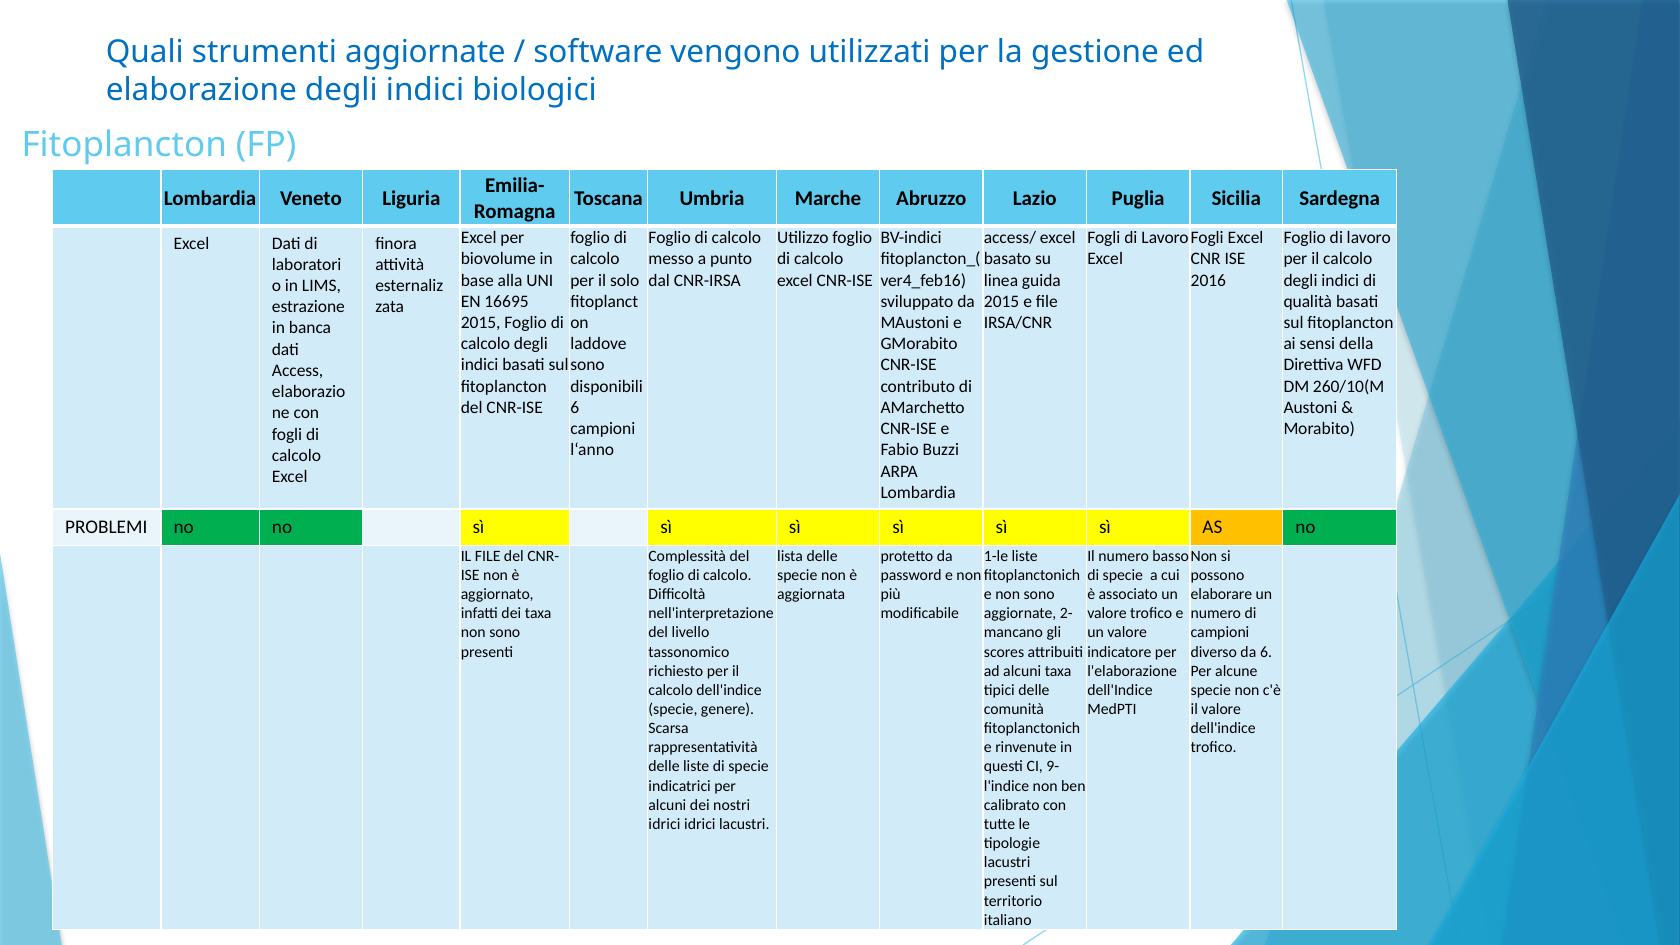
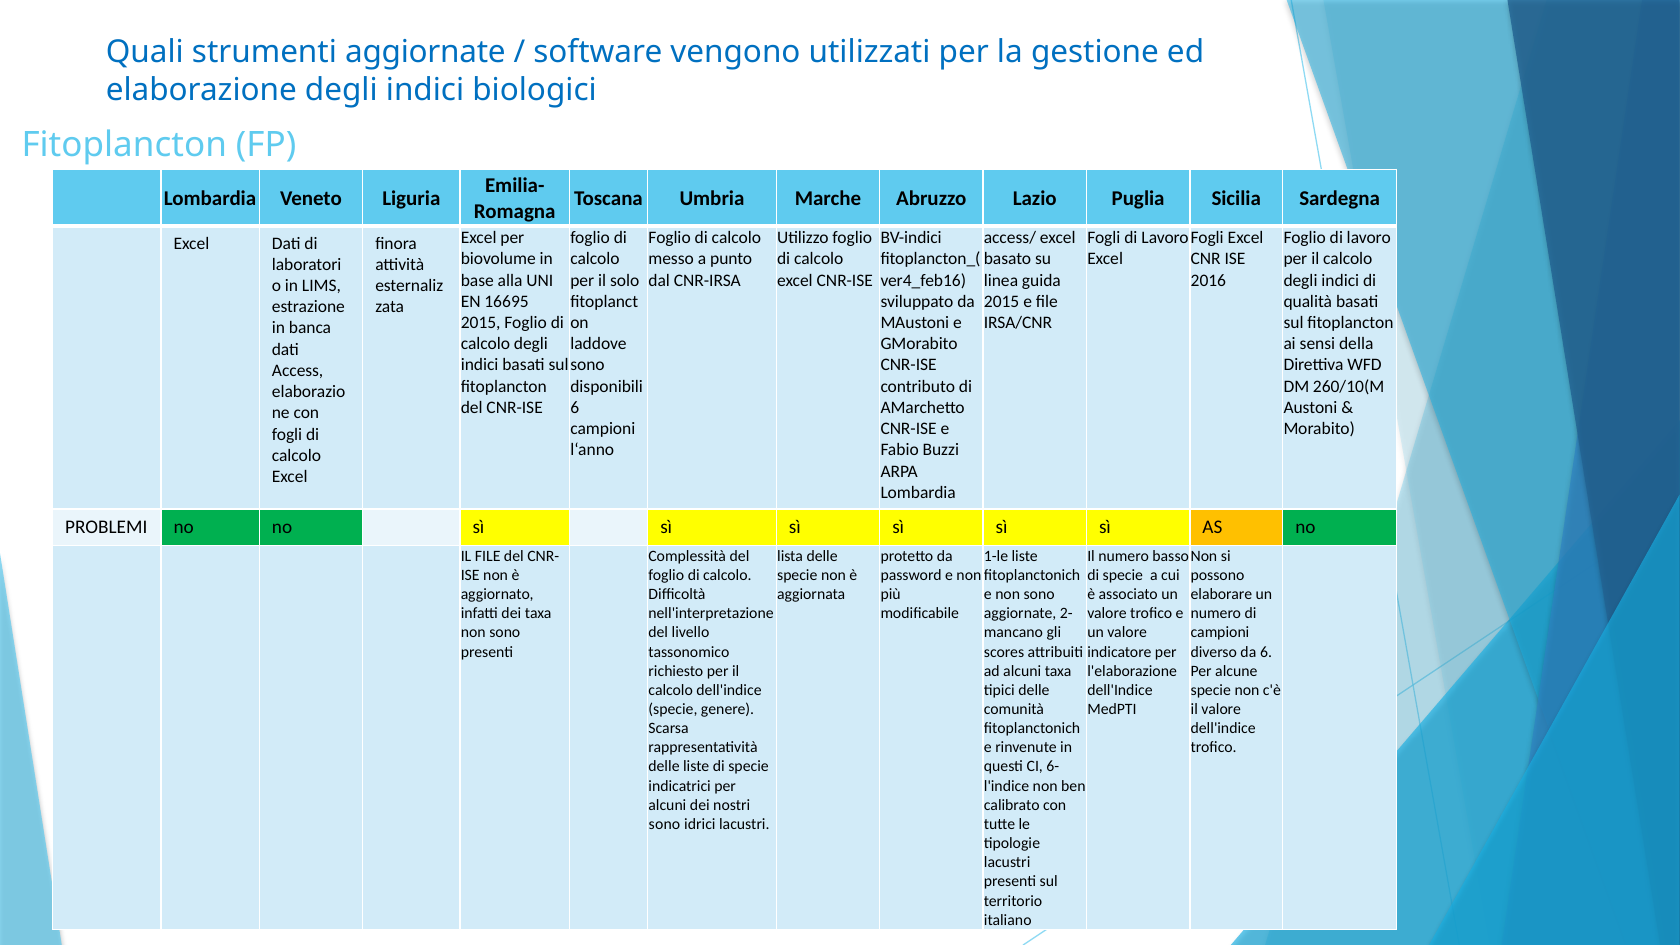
9-: 9- -> 6-
idrici at (665, 824): idrici -> sono
